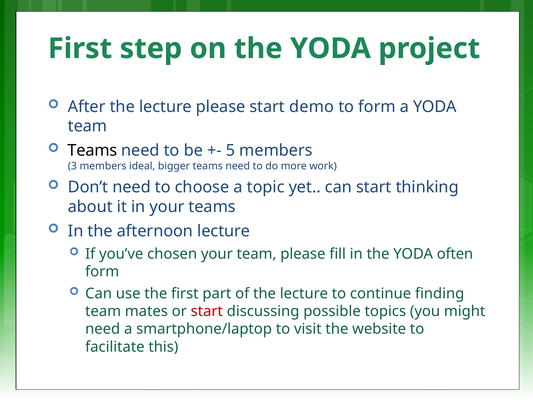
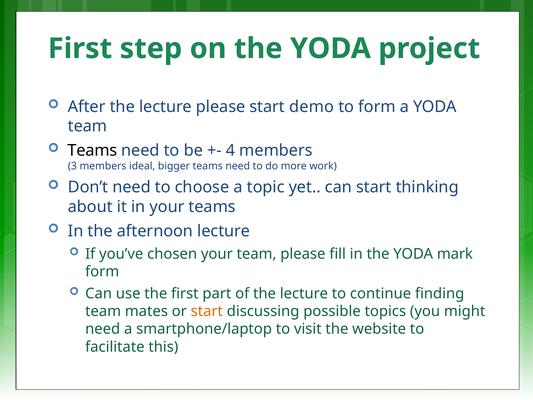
5: 5 -> 4
often: often -> mark
start at (207, 311) colour: red -> orange
